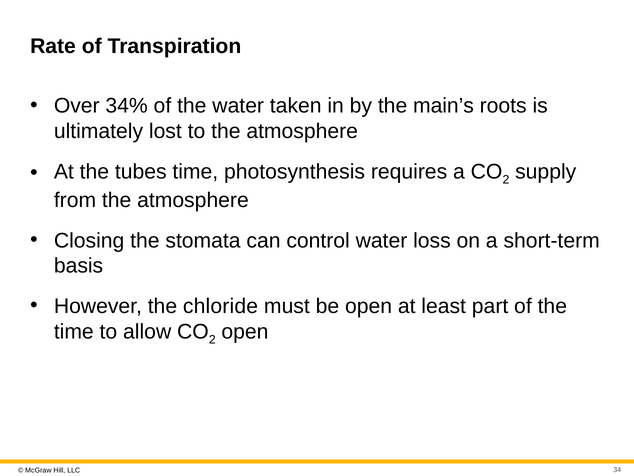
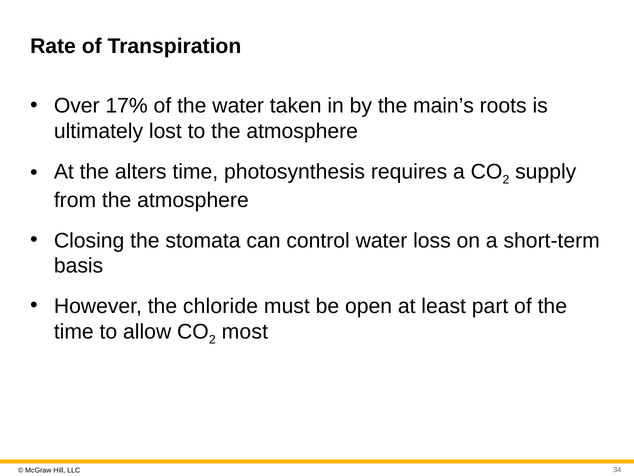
34%: 34% -> 17%
tubes: tubes -> alters
open at (245, 331): open -> most
